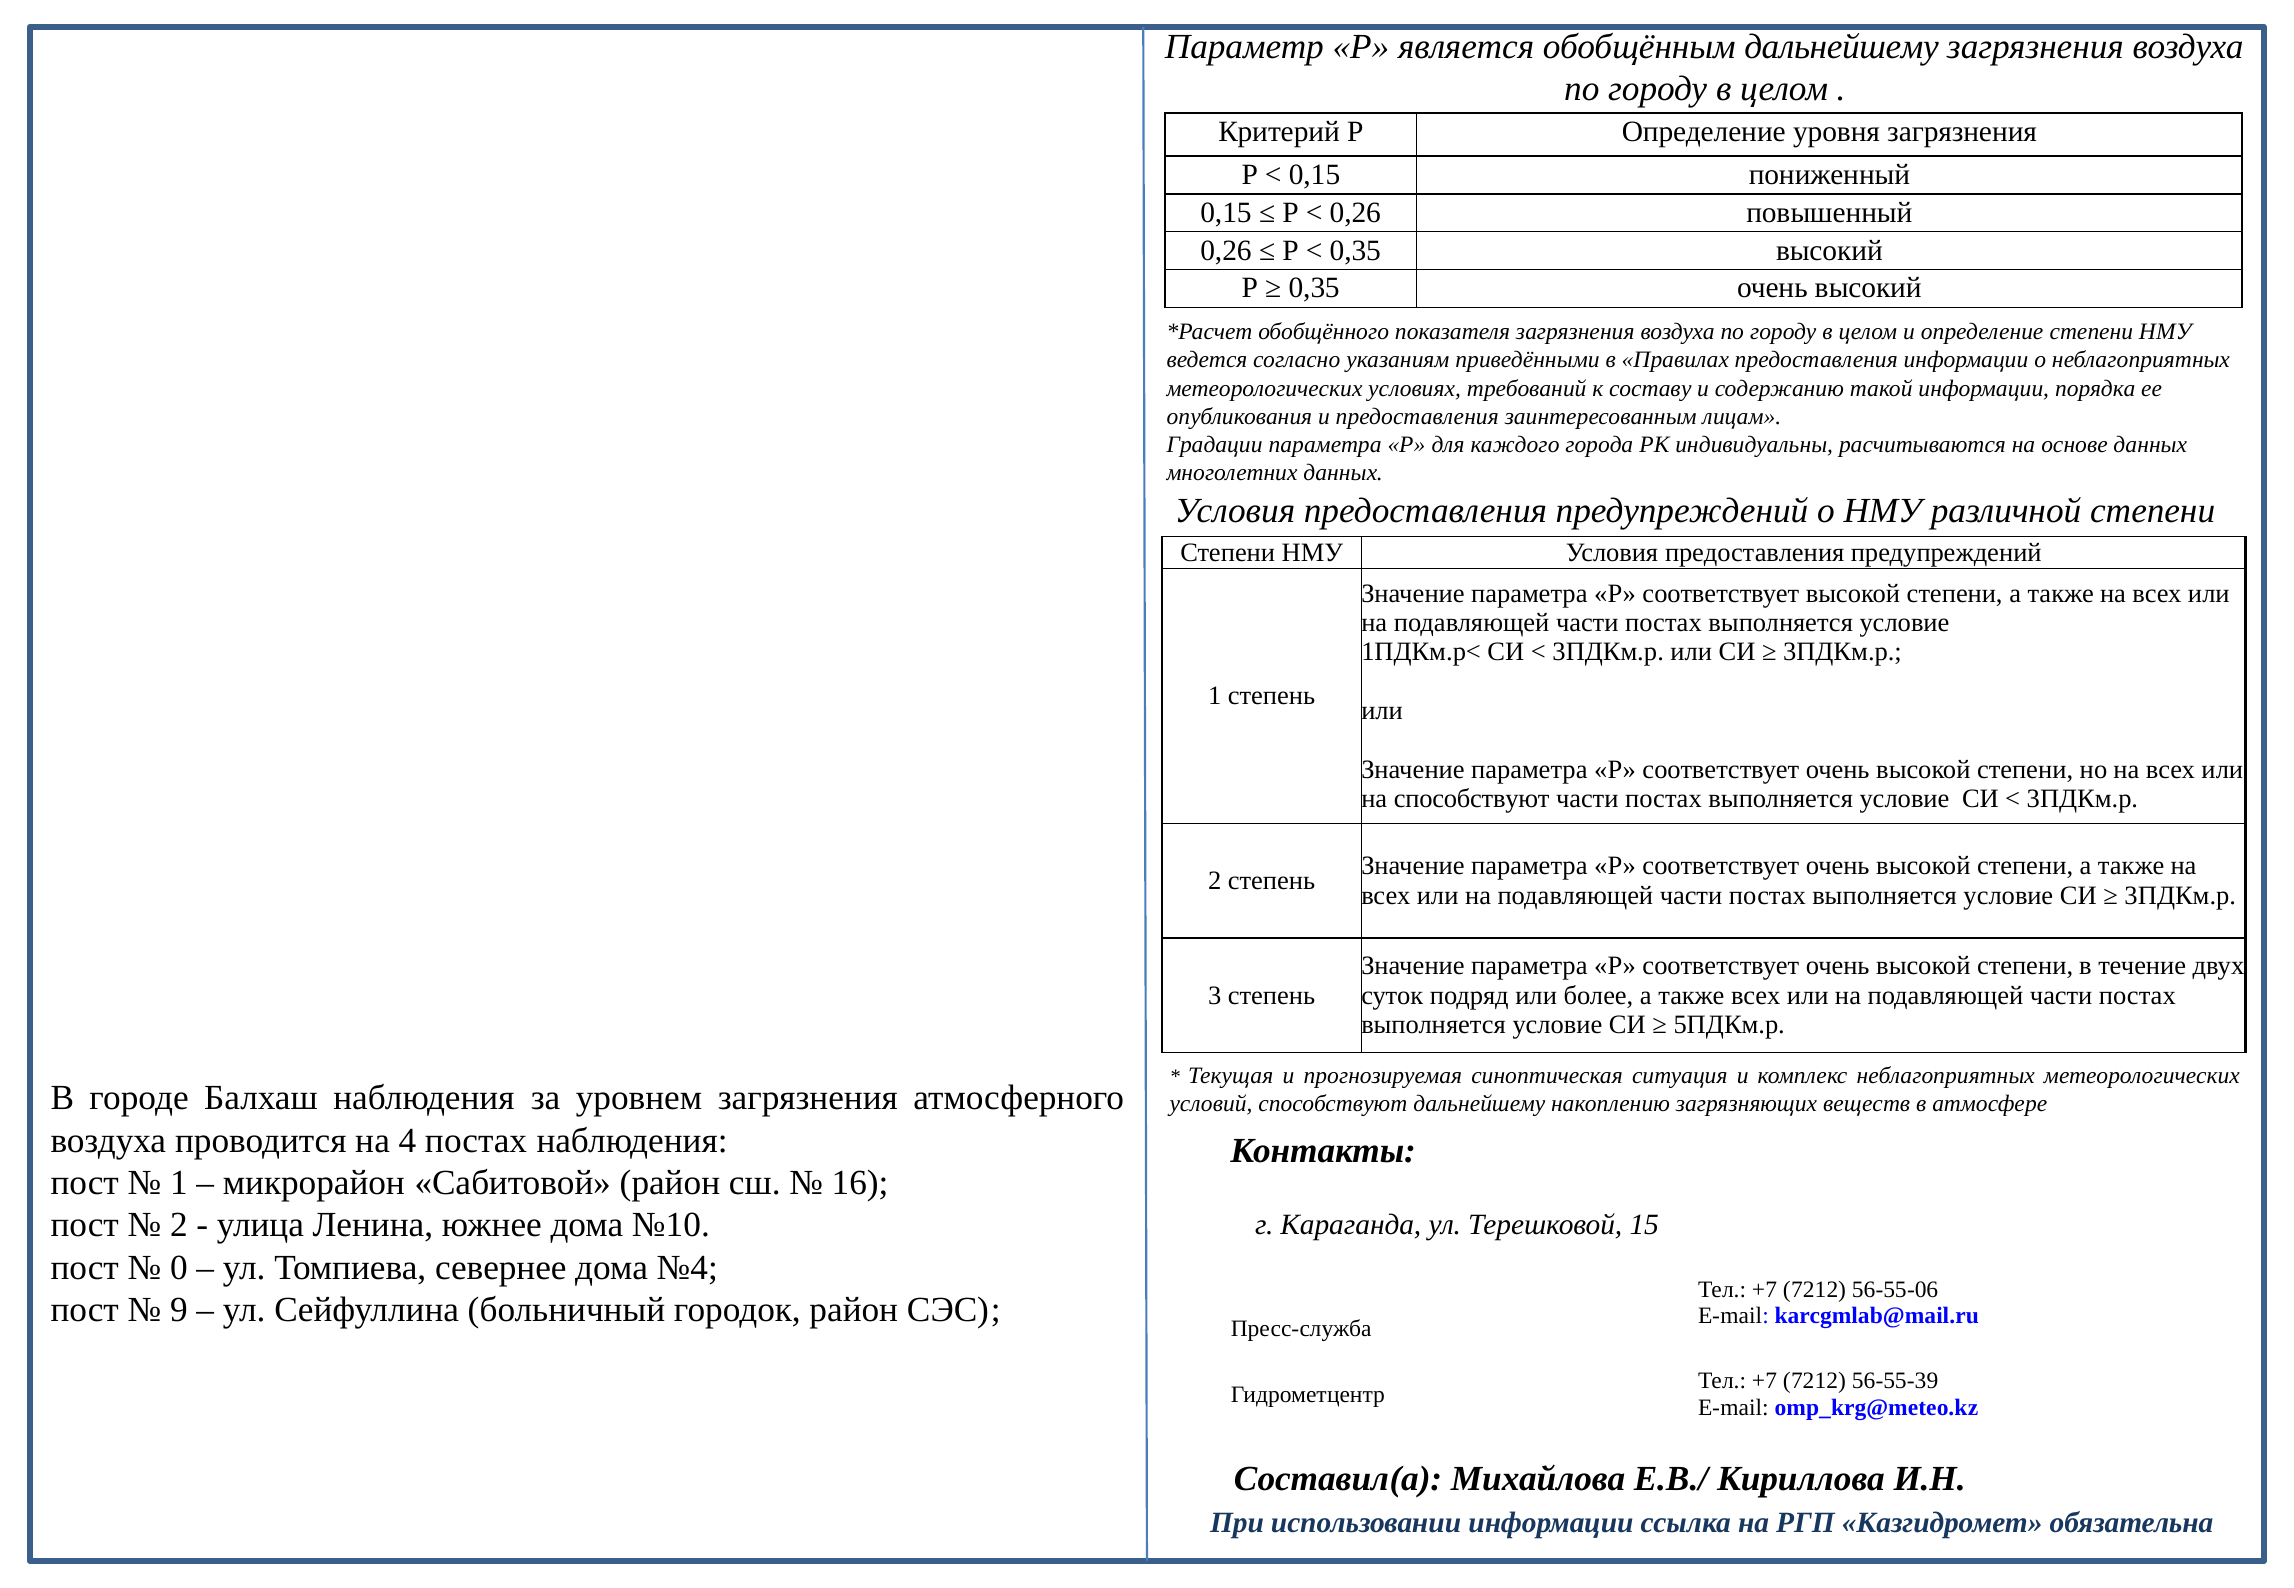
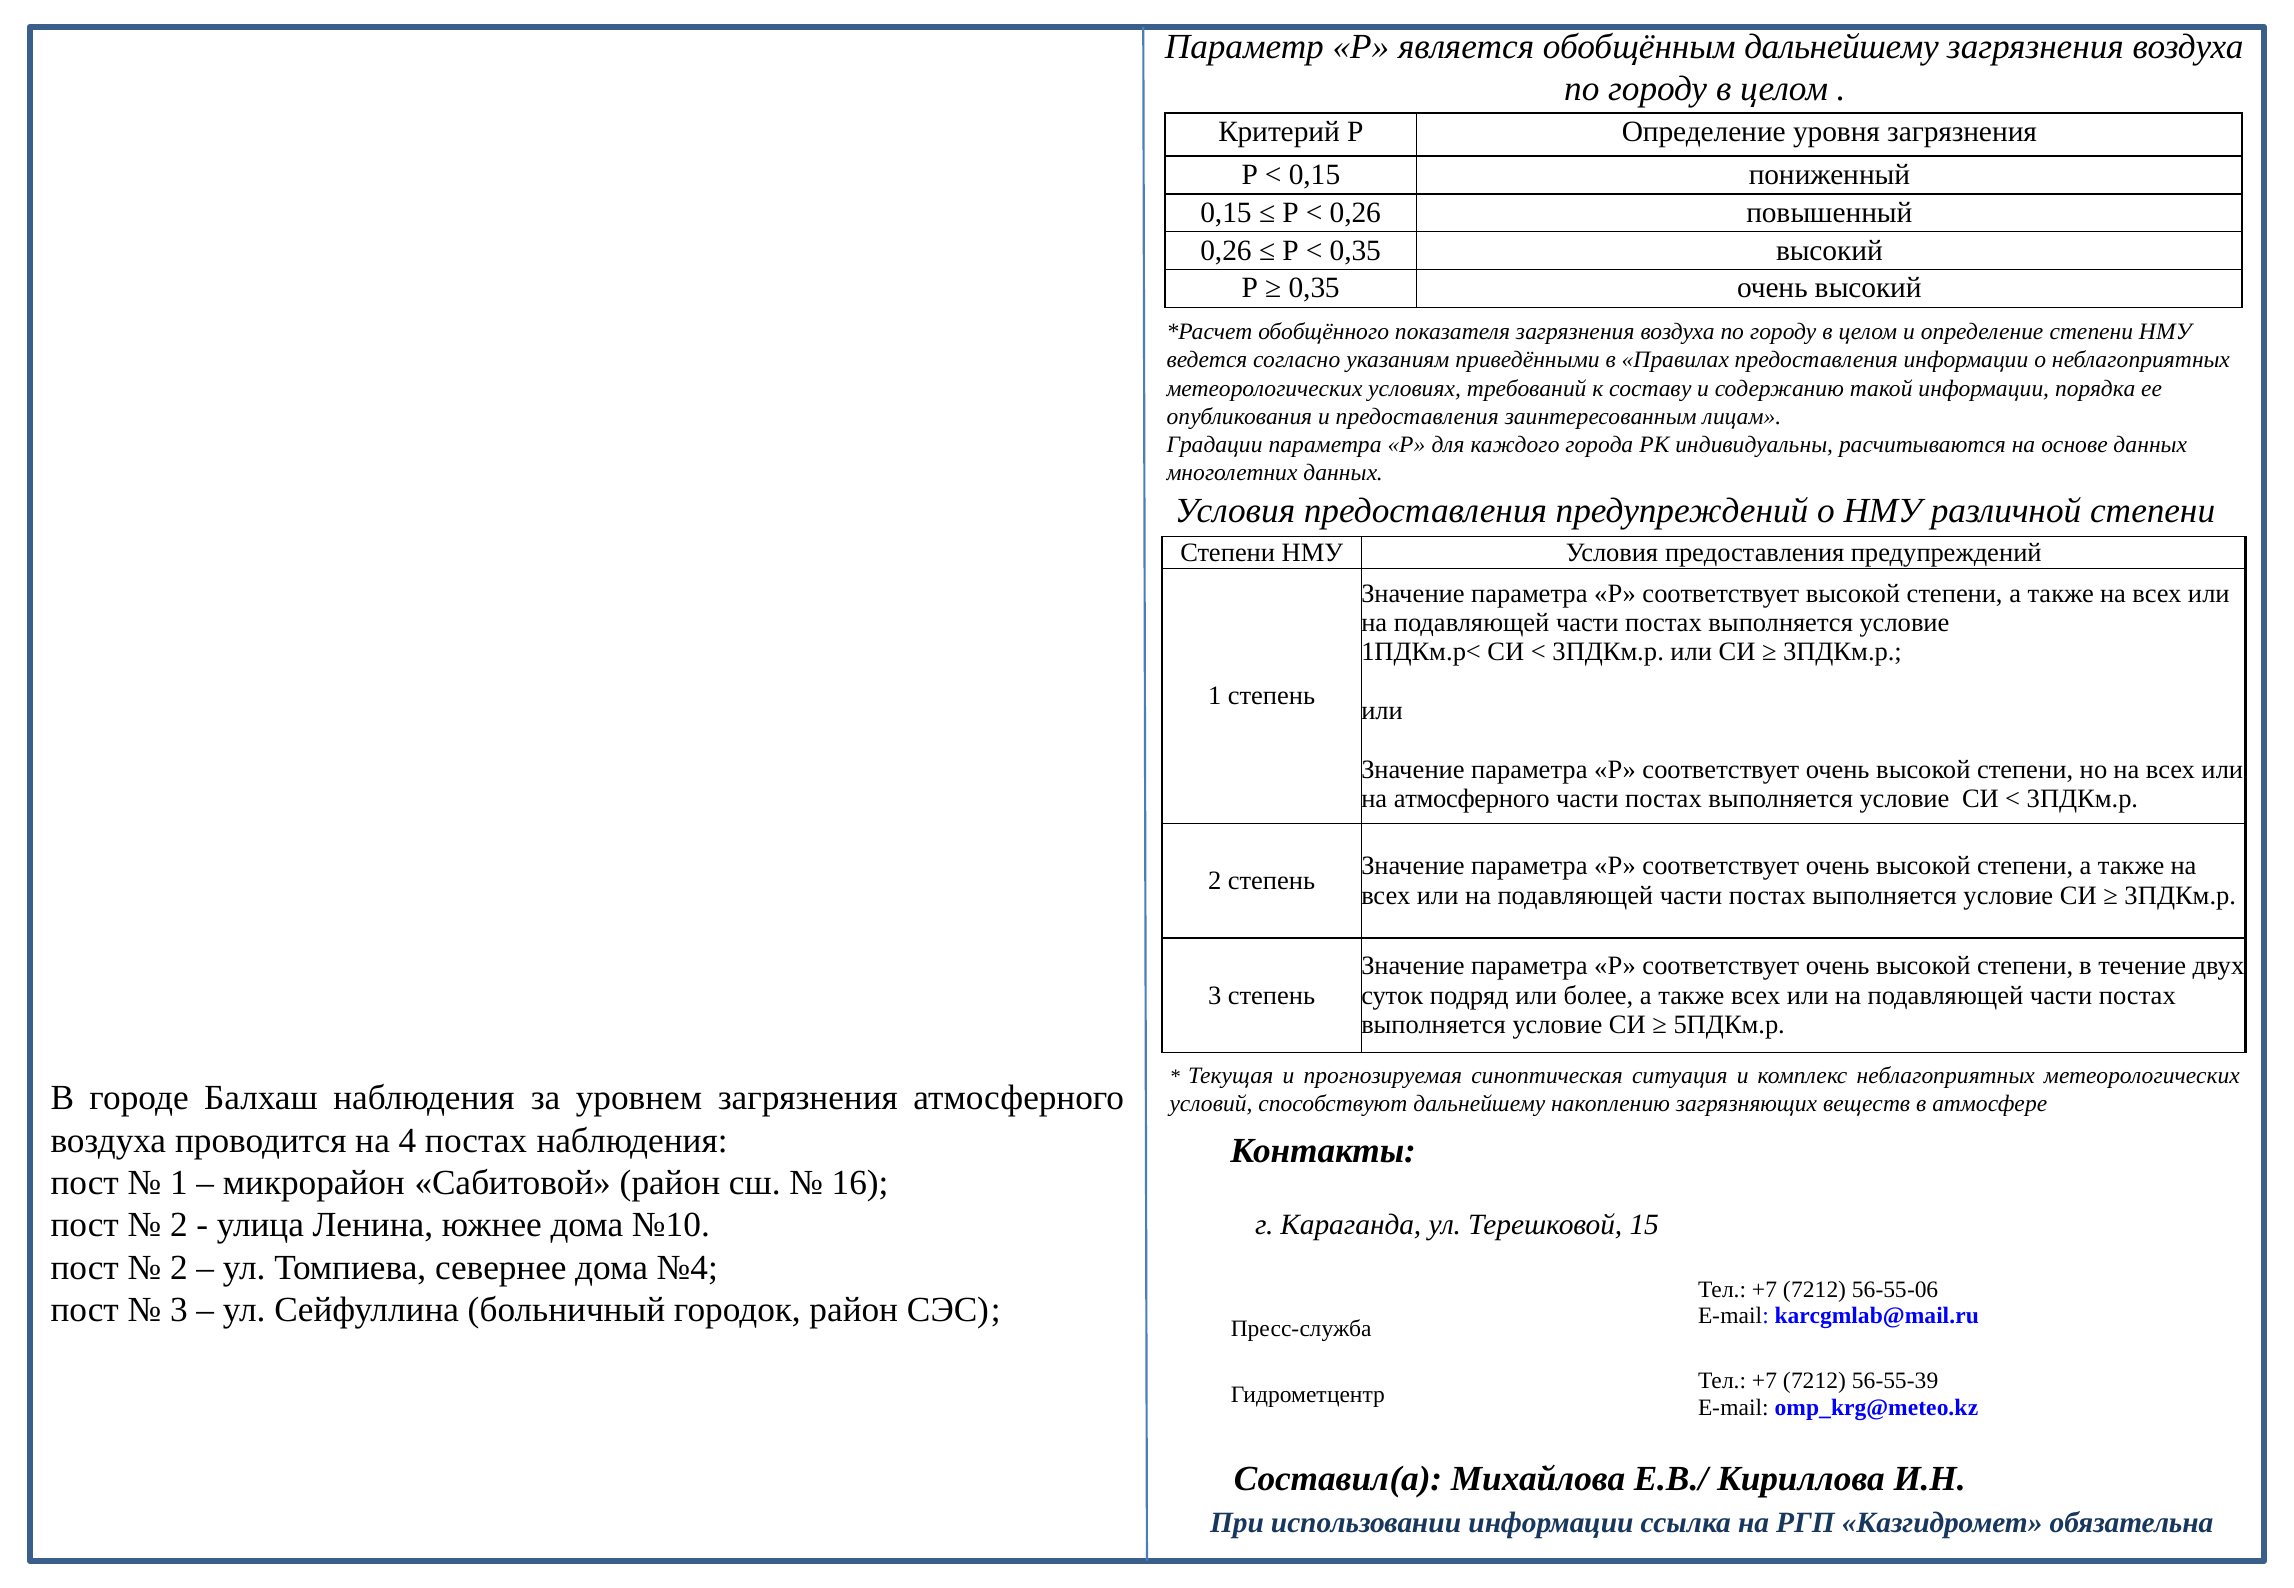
на способствуют: способствуют -> атмосферного
0 at (179, 1268): 0 -> 2
9 at (179, 1310): 9 -> 3
